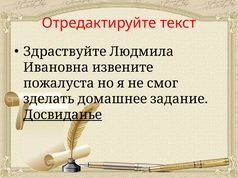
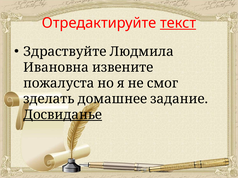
текст underline: none -> present
